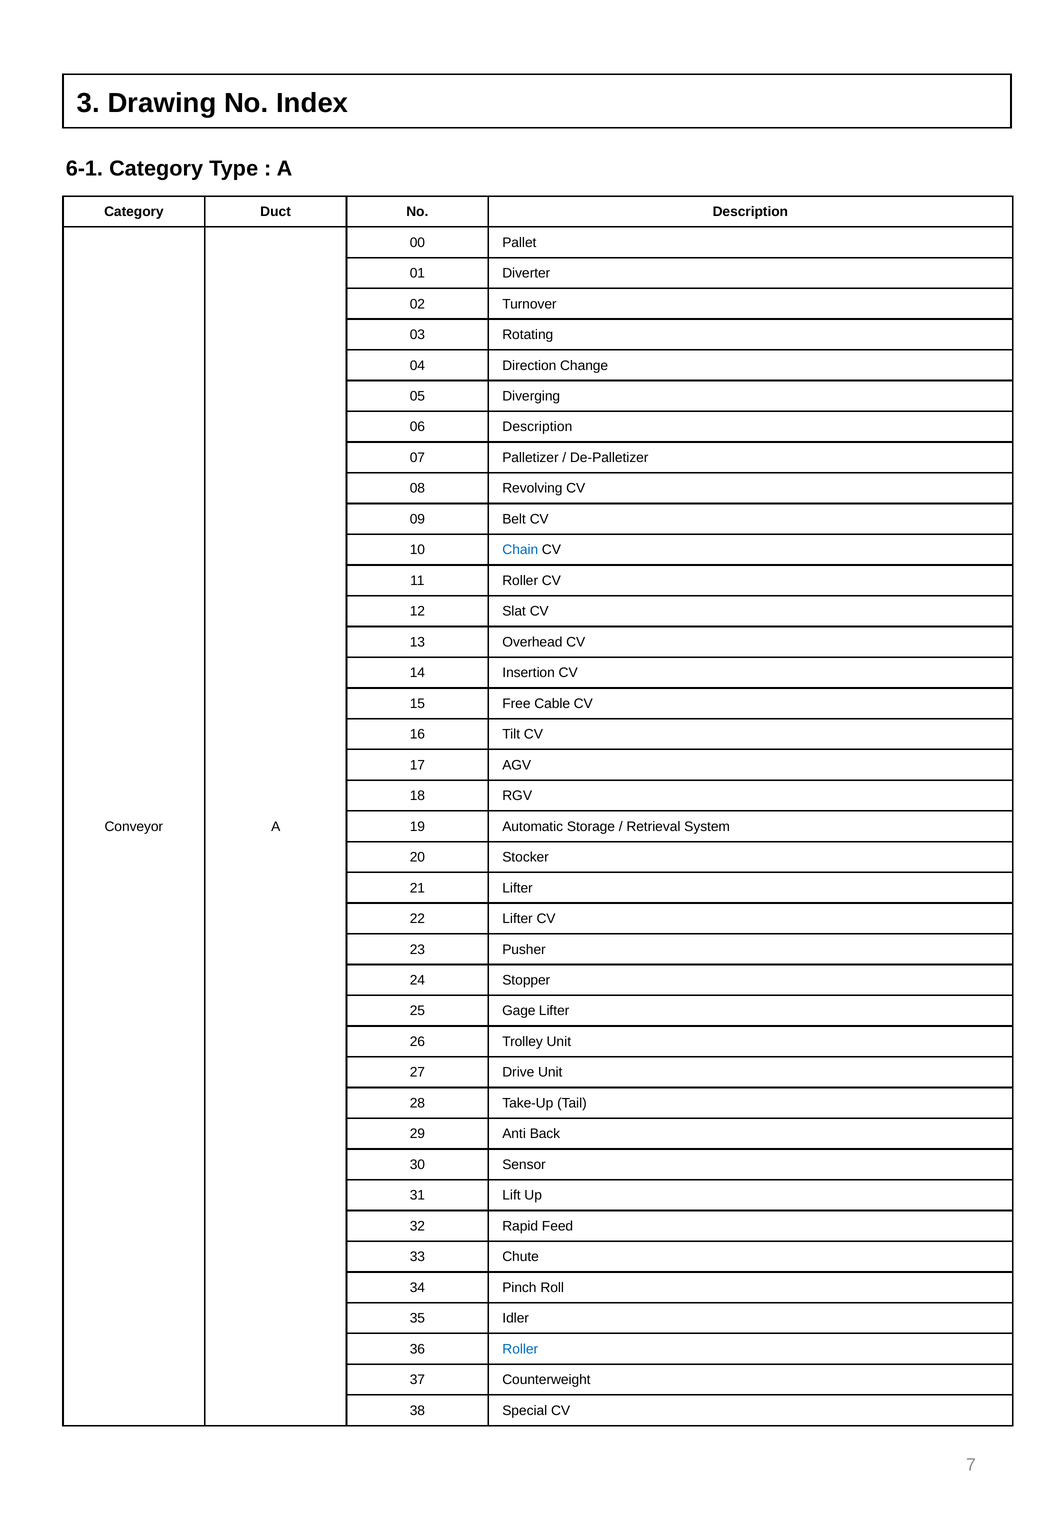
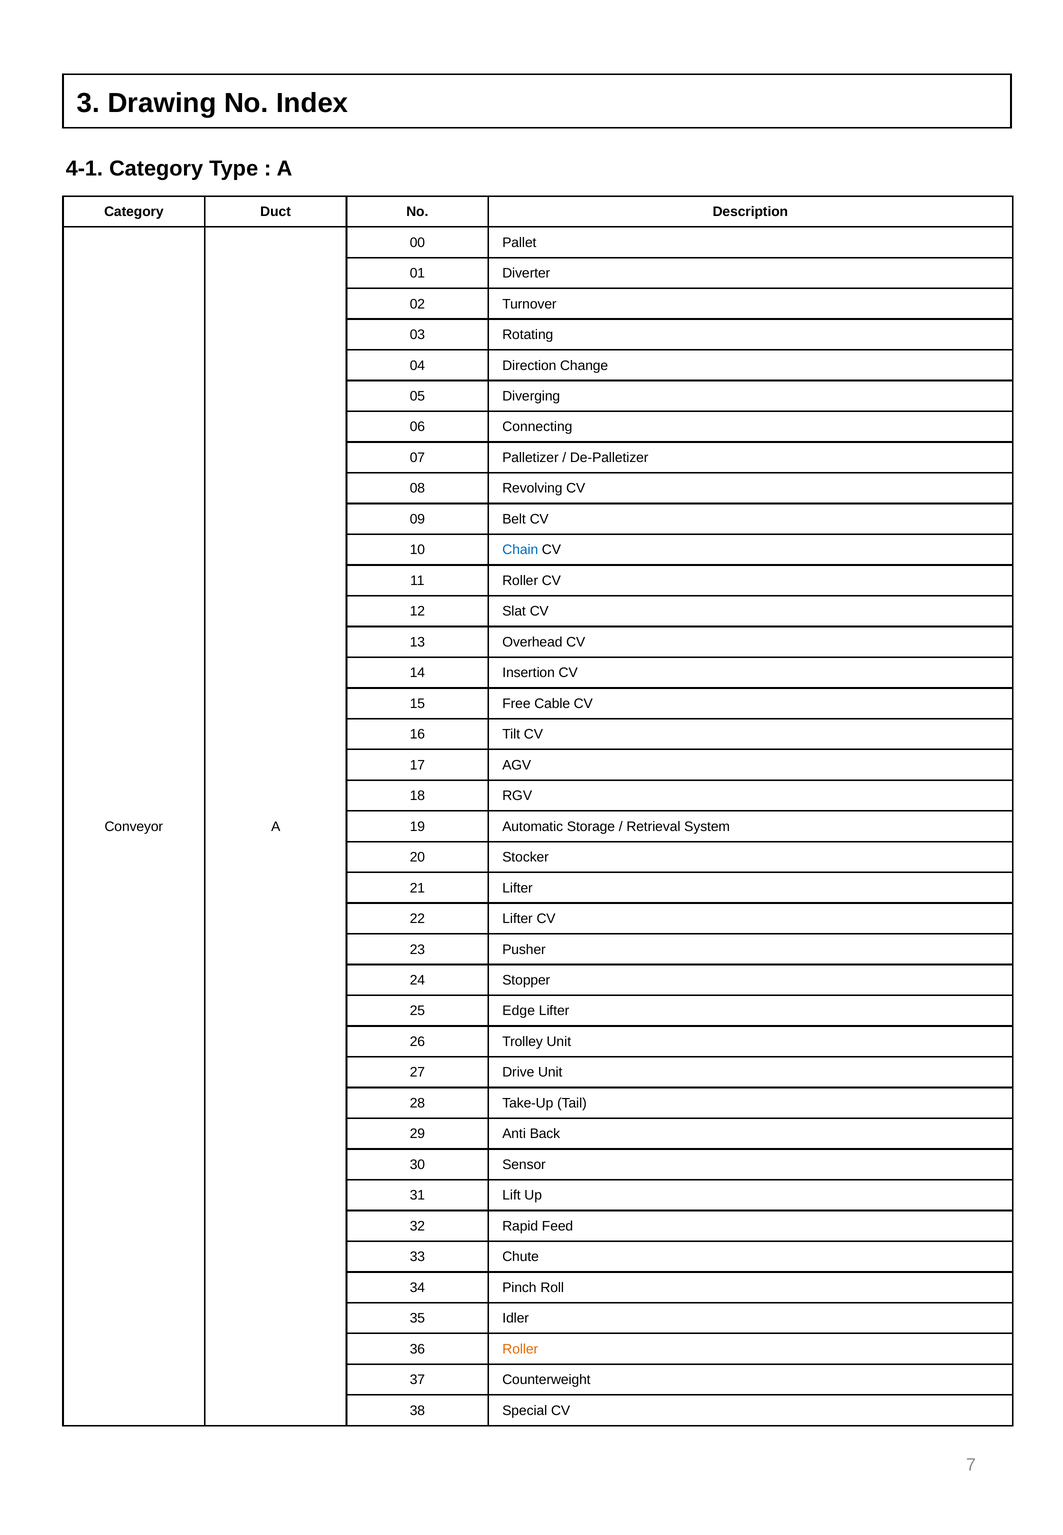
6-1: 6-1 -> 4-1
06 Description: Description -> Connecting
Gage: Gage -> Edge
Roller at (520, 1349) colour: blue -> orange
